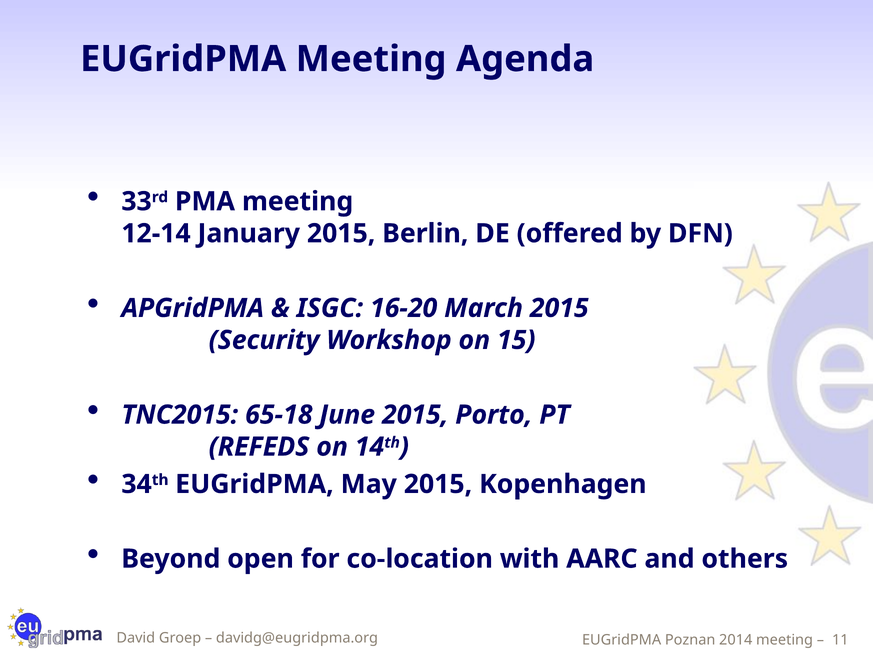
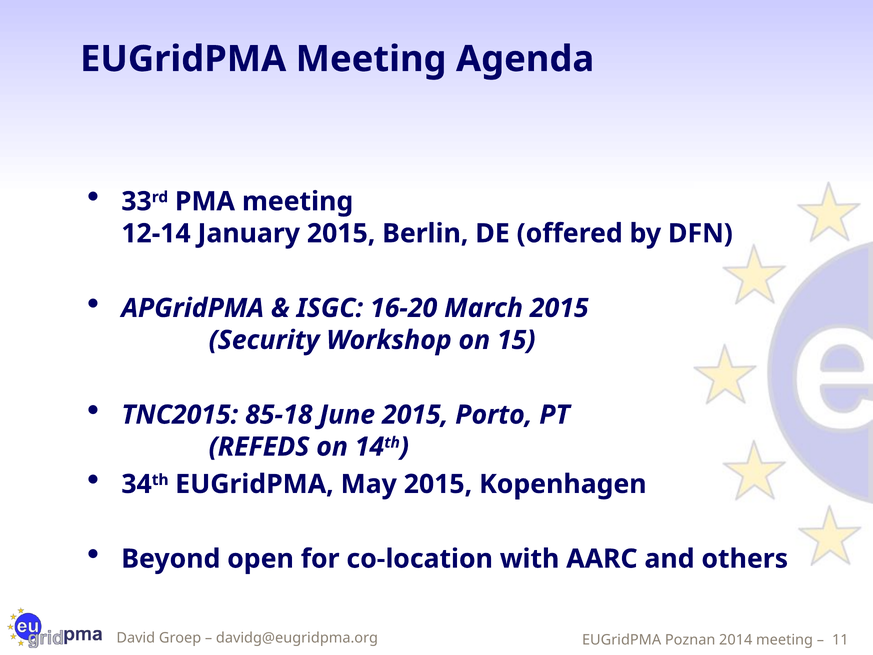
65-18: 65-18 -> 85-18
